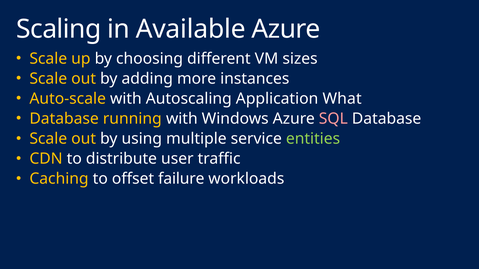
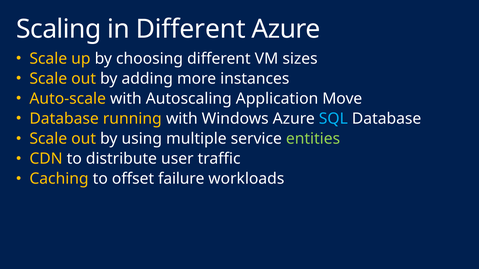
in Available: Available -> Different
What: What -> Move
SQL colour: pink -> light blue
